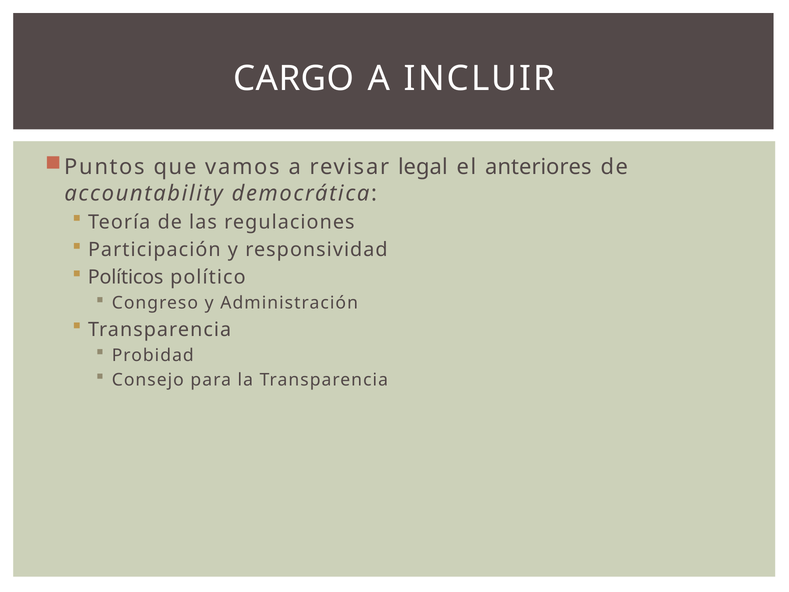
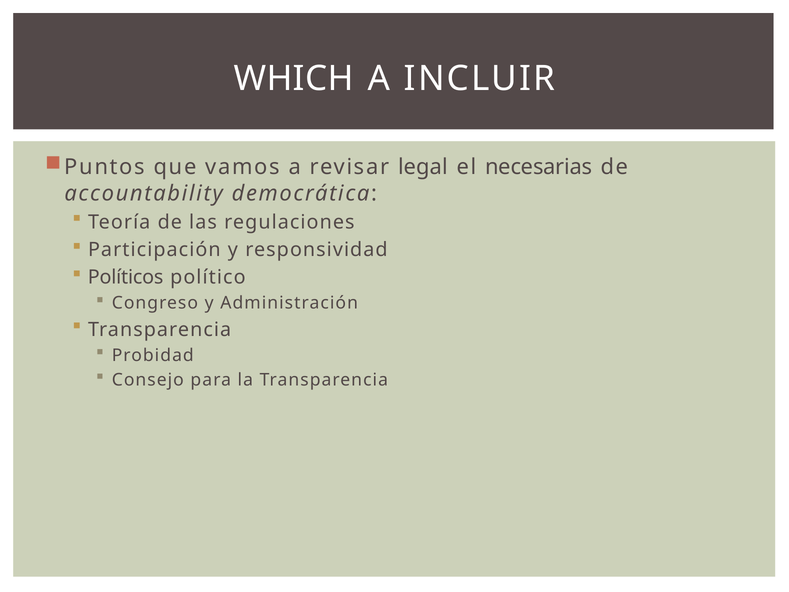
CARGO: CARGO -> WHICH
anteriores: anteriores -> necesarias
